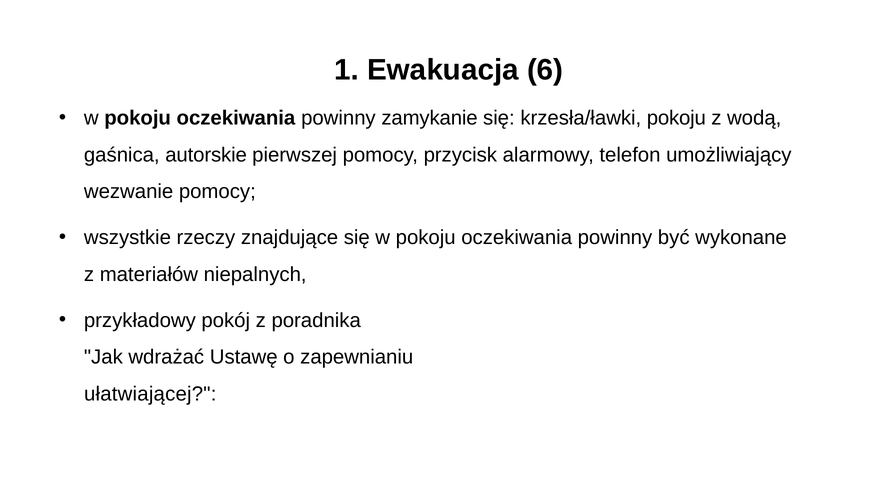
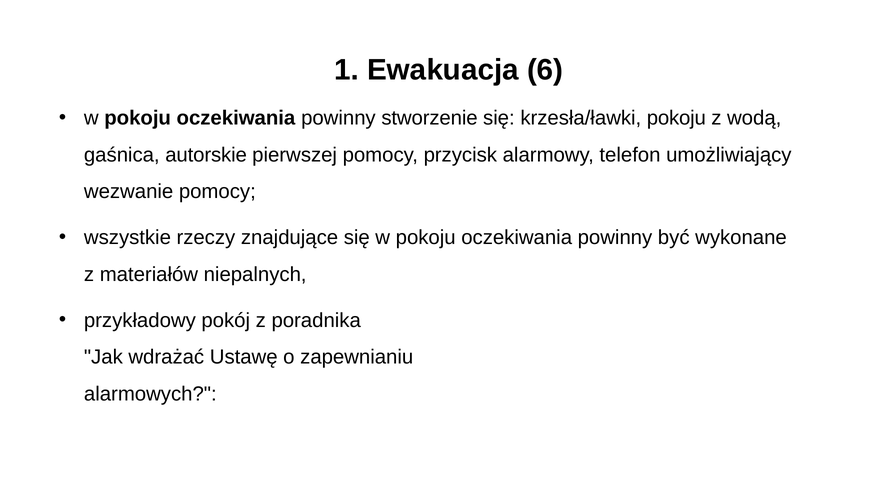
zamykanie: zamykanie -> stworzenie
ułatwiającej: ułatwiającej -> alarmowych
